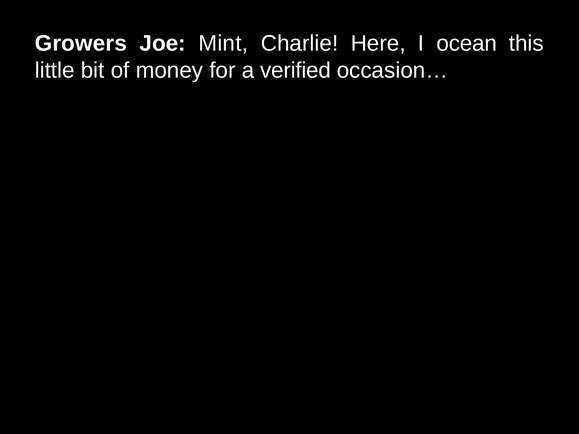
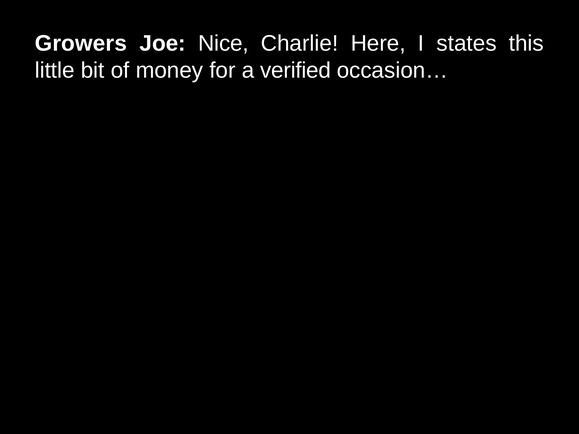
Mint: Mint -> Nice
ocean: ocean -> states
